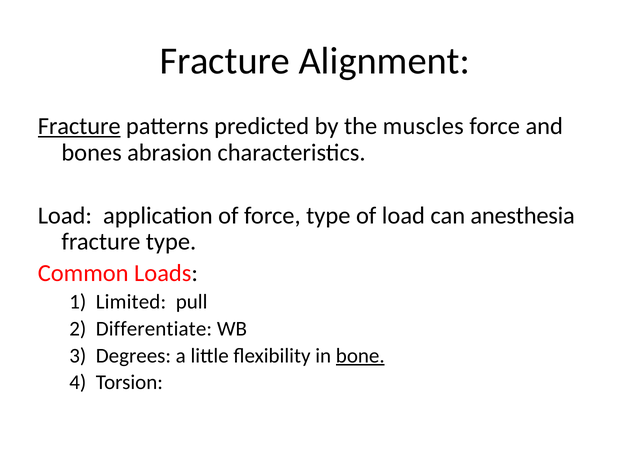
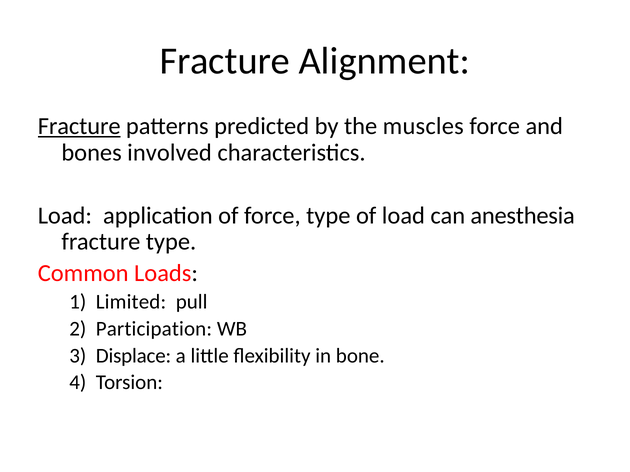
abrasion: abrasion -> involved
Differentiate: Differentiate -> Participation
Degrees: Degrees -> Displace
bone underline: present -> none
